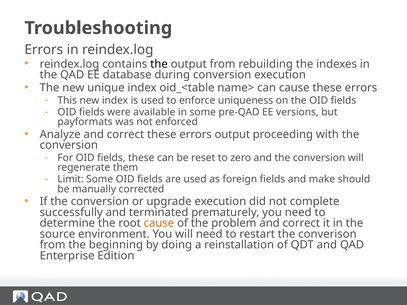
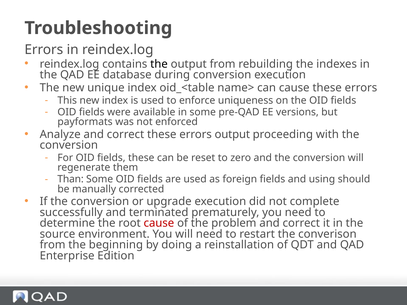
Limit: Limit -> Than
make: make -> using
cause at (159, 223) colour: orange -> red
